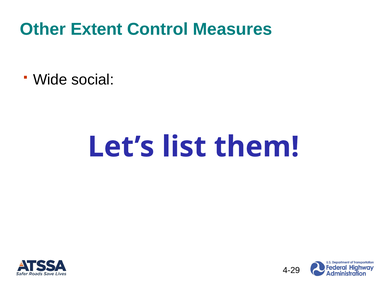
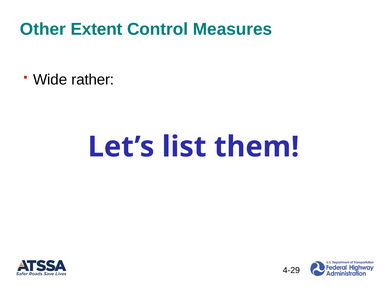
social: social -> rather
